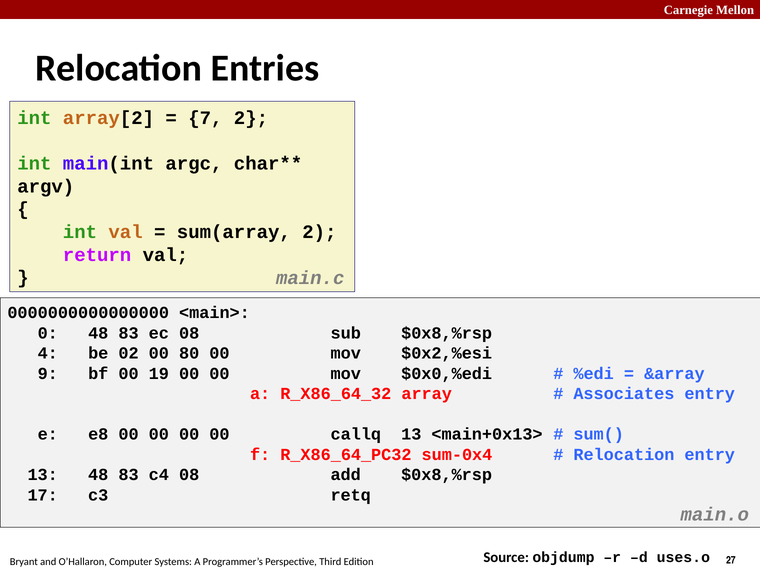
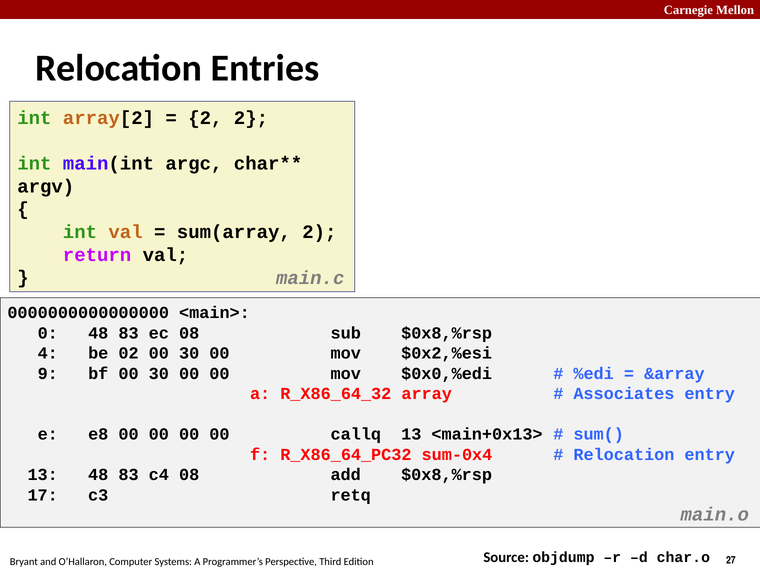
7 at (205, 118): 7 -> 2
02 00 80: 80 -> 30
bf 00 19: 19 -> 30
uses.o: uses.o -> char.o
